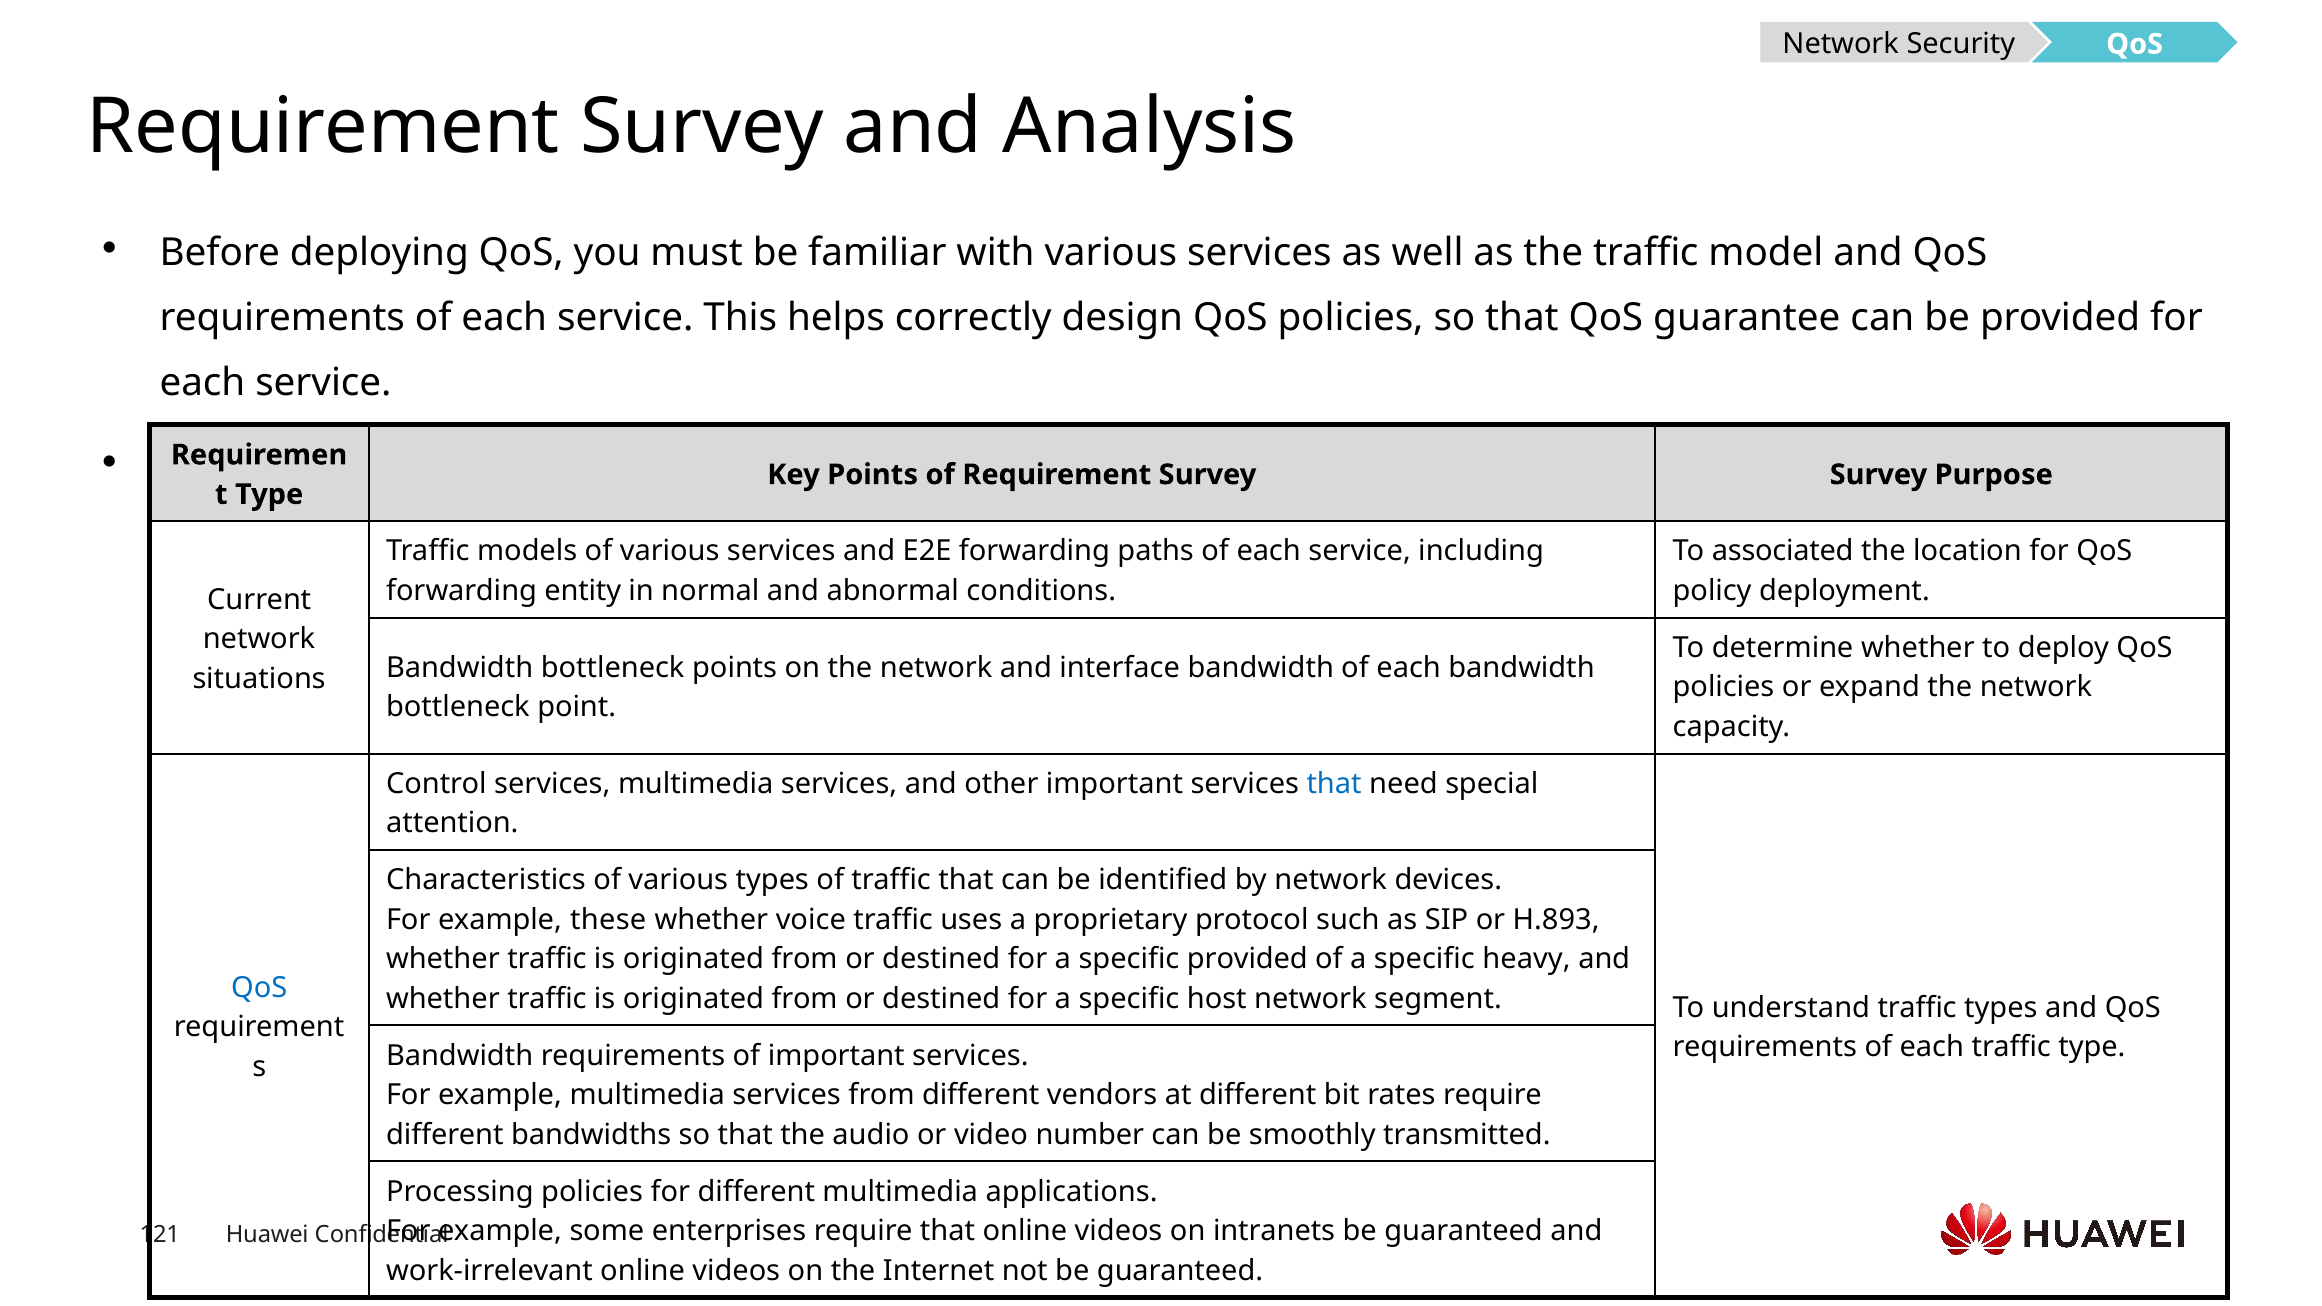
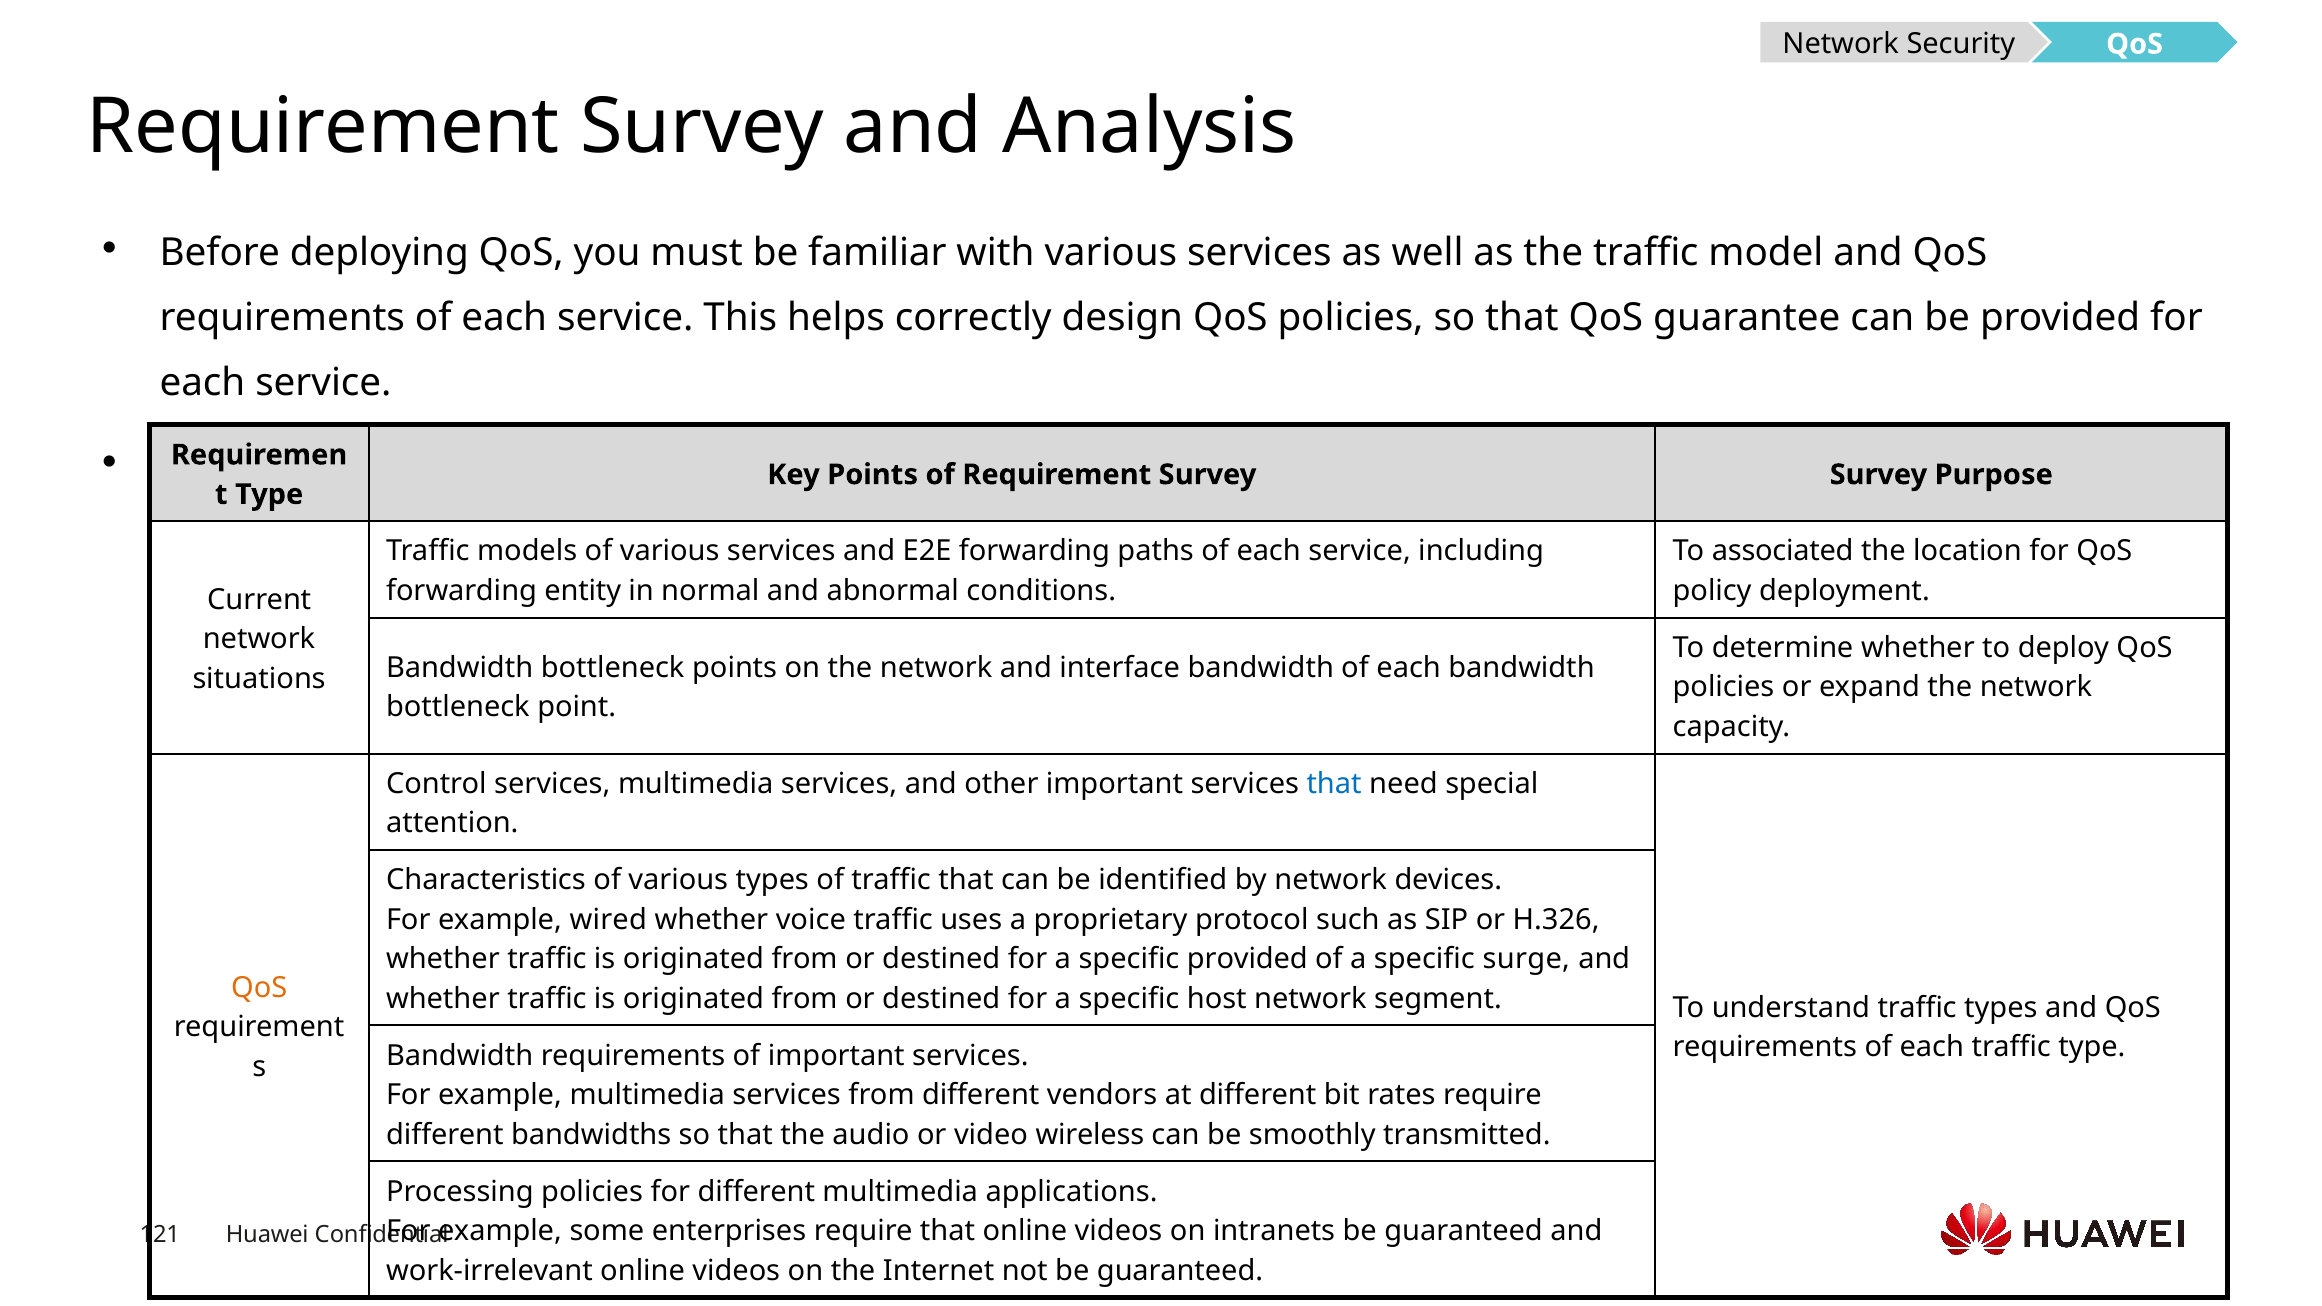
these: these -> wired
H.893: H.893 -> H.326
heavy: heavy -> surge
QoS at (259, 988) colour: blue -> orange
number: number -> wireless
